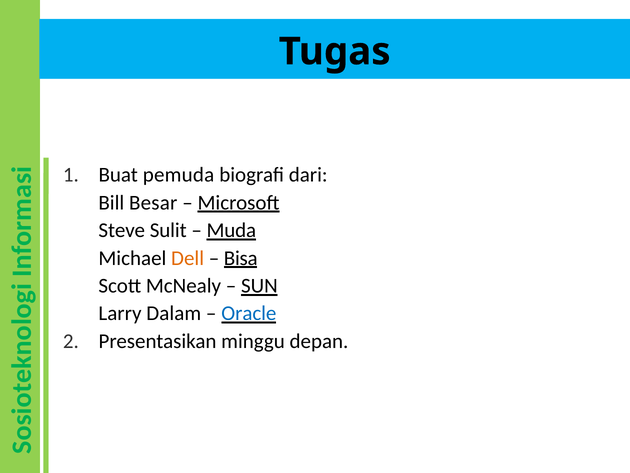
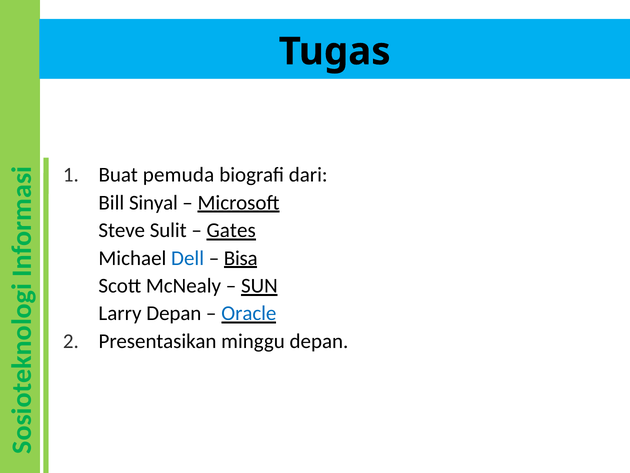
Besar: Besar -> Sinyal
Muda: Muda -> Gates
Dell colour: orange -> blue
Larry Dalam: Dalam -> Depan
